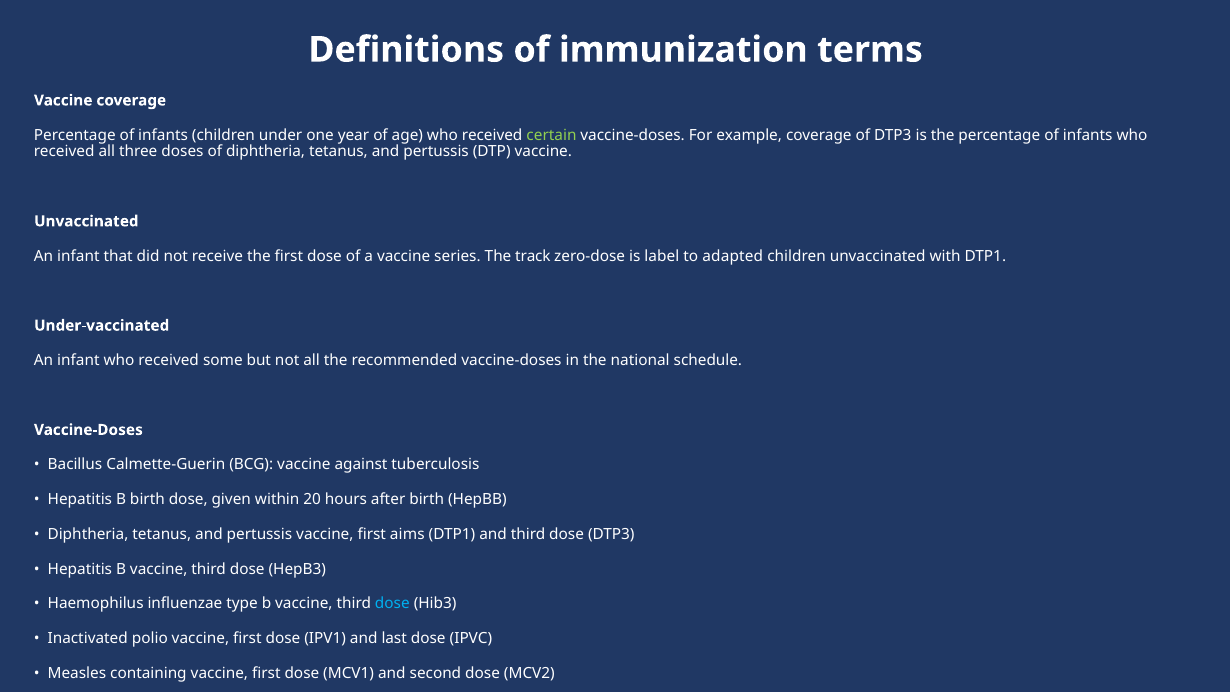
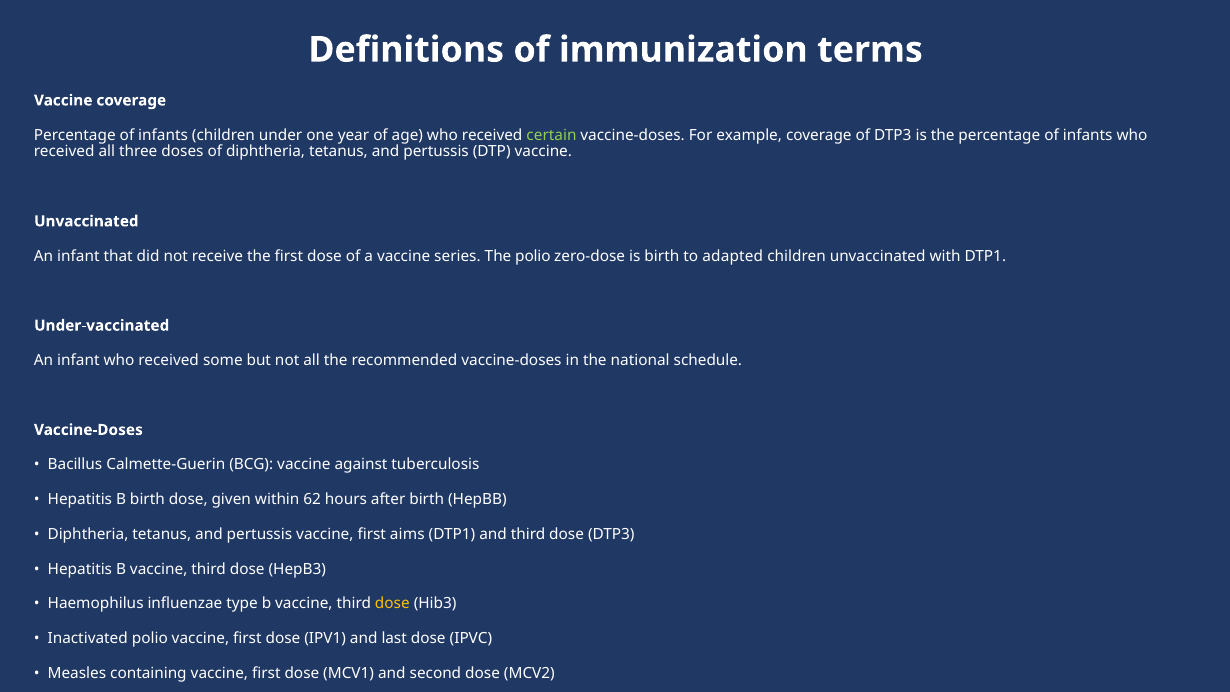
The track: track -> polio
is label: label -> birth
20: 20 -> 62
dose at (392, 604) colour: light blue -> yellow
